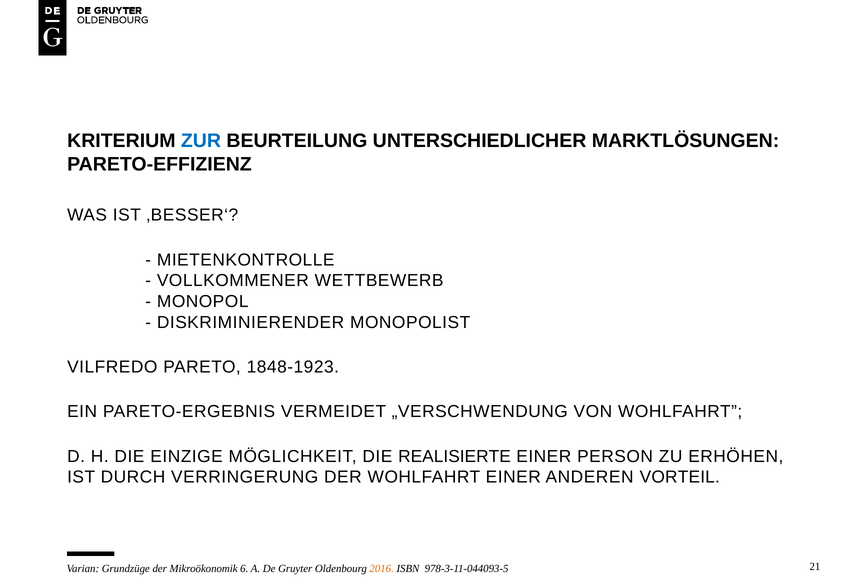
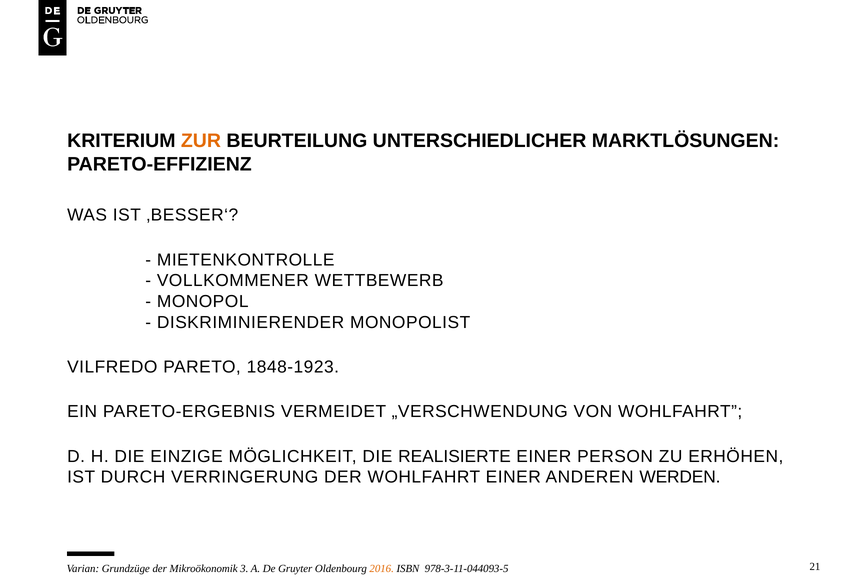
ZUR colour: blue -> orange
VORTEIL: VORTEIL -> WERDEN
6: 6 -> 3
